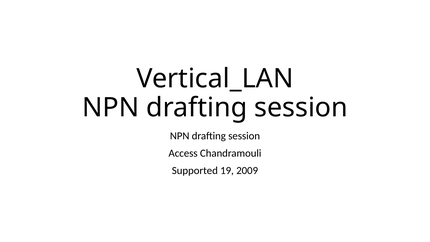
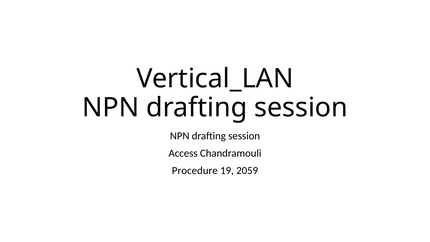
Supported: Supported -> Procedure
2009: 2009 -> 2059
